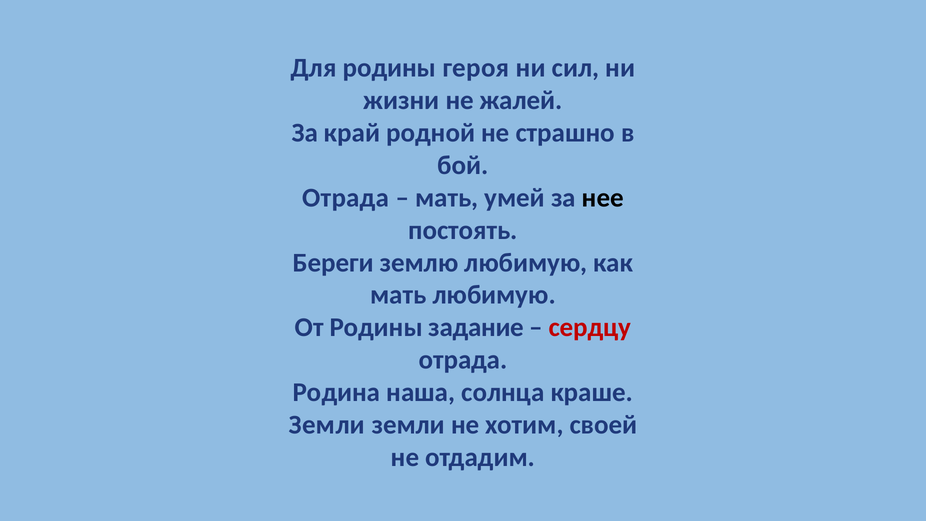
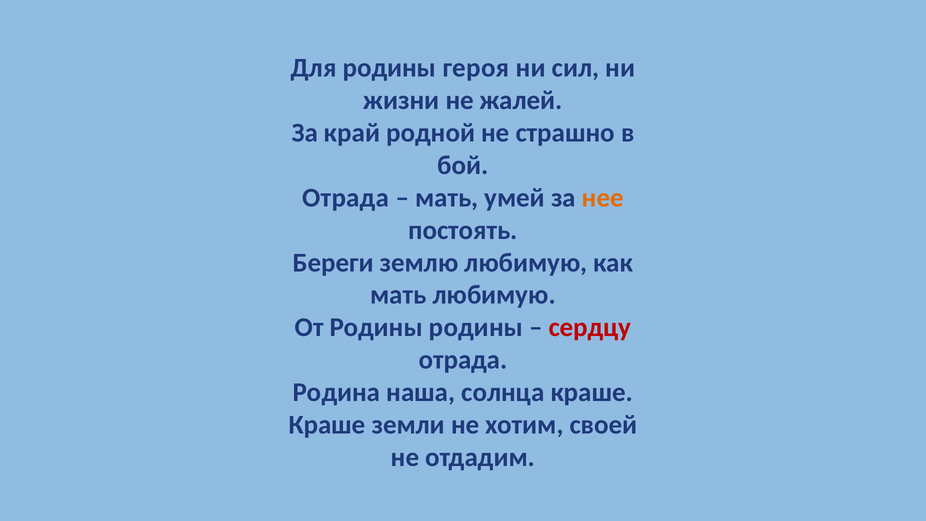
нее colour: black -> orange
Родины задание: задание -> родины
Земли at (327, 425): Земли -> Краше
